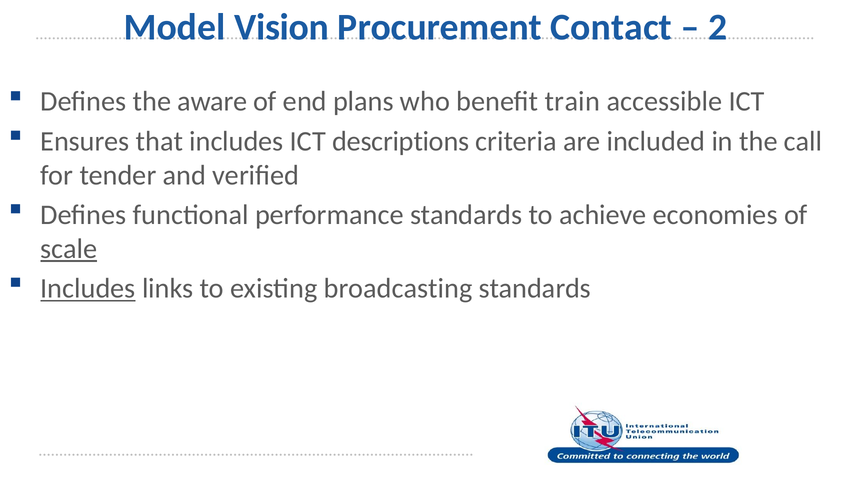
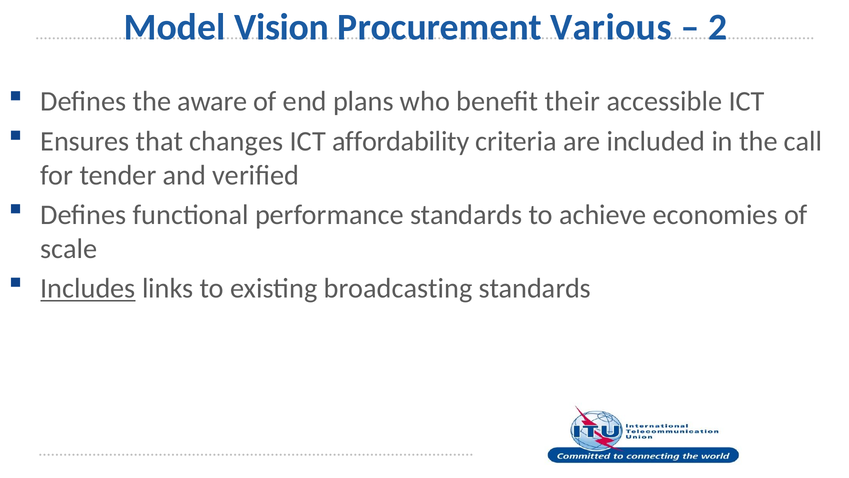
Contact: Contact -> Various
train: train -> their
that includes: includes -> changes
descriptions: descriptions -> affordability
scale underline: present -> none
